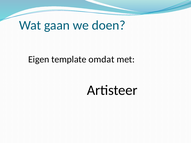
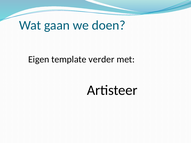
omdat: omdat -> verder
